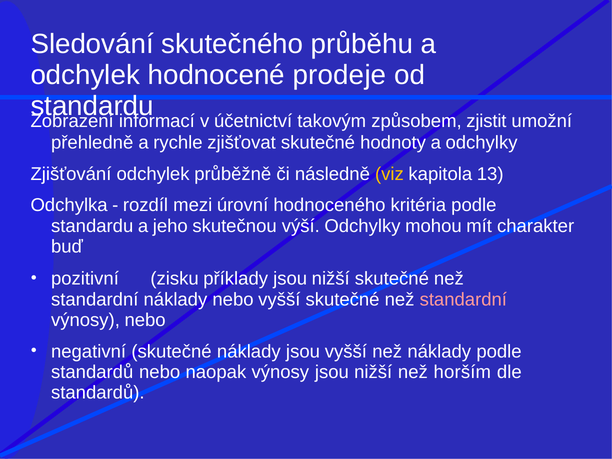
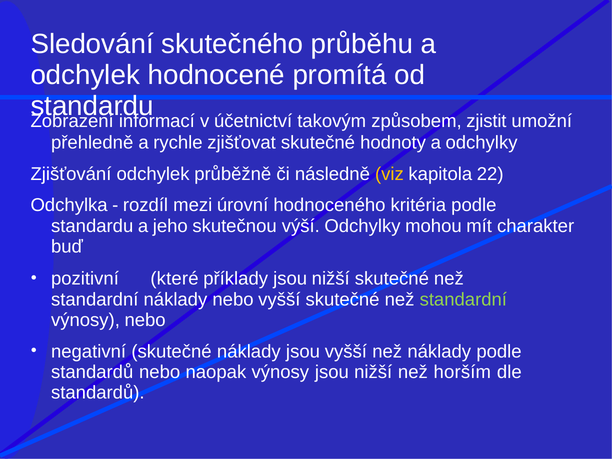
prodeje: prodeje -> promítá
13: 13 -> 22
zisku: zisku -> které
standardní at (463, 299) colour: pink -> light green
